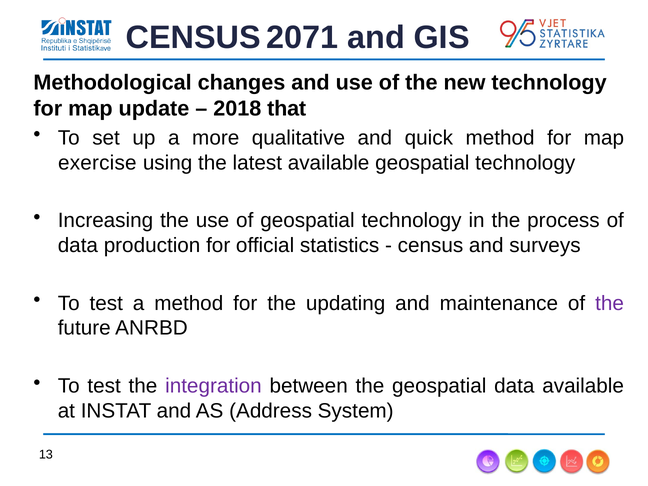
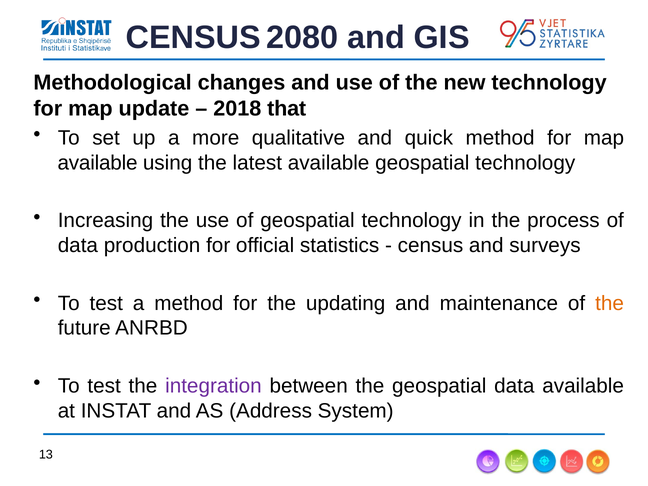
2071: 2071 -> 2080
exercise at (97, 163): exercise -> available
the at (610, 303) colour: purple -> orange
